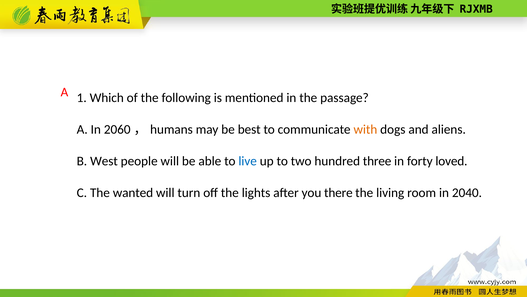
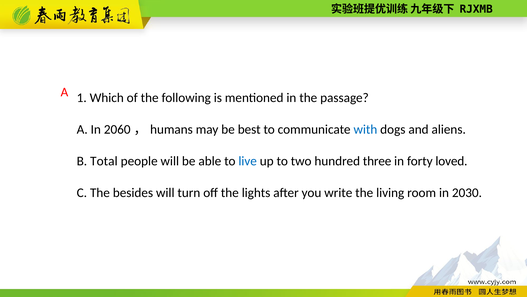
with colour: orange -> blue
West: West -> Total
wanted: wanted -> besides
there: there -> write
2040: 2040 -> 2030
